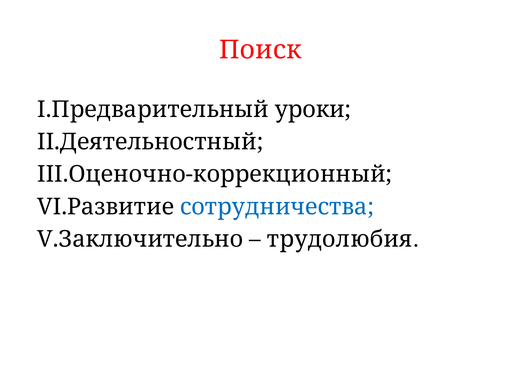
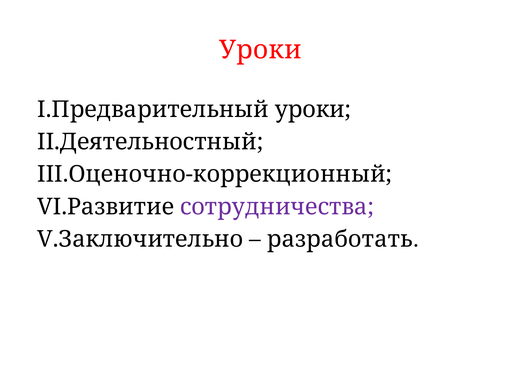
Поиск at (260, 50): Поиск -> Уроки
сотрудничества colour: blue -> purple
трудолюбия: трудолюбия -> разработать
